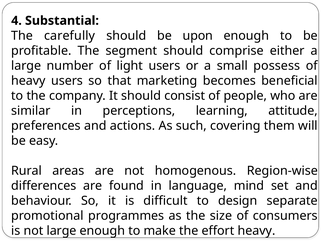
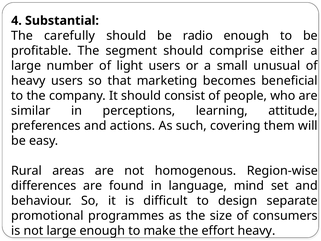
upon: upon -> radio
possess: possess -> unusual
